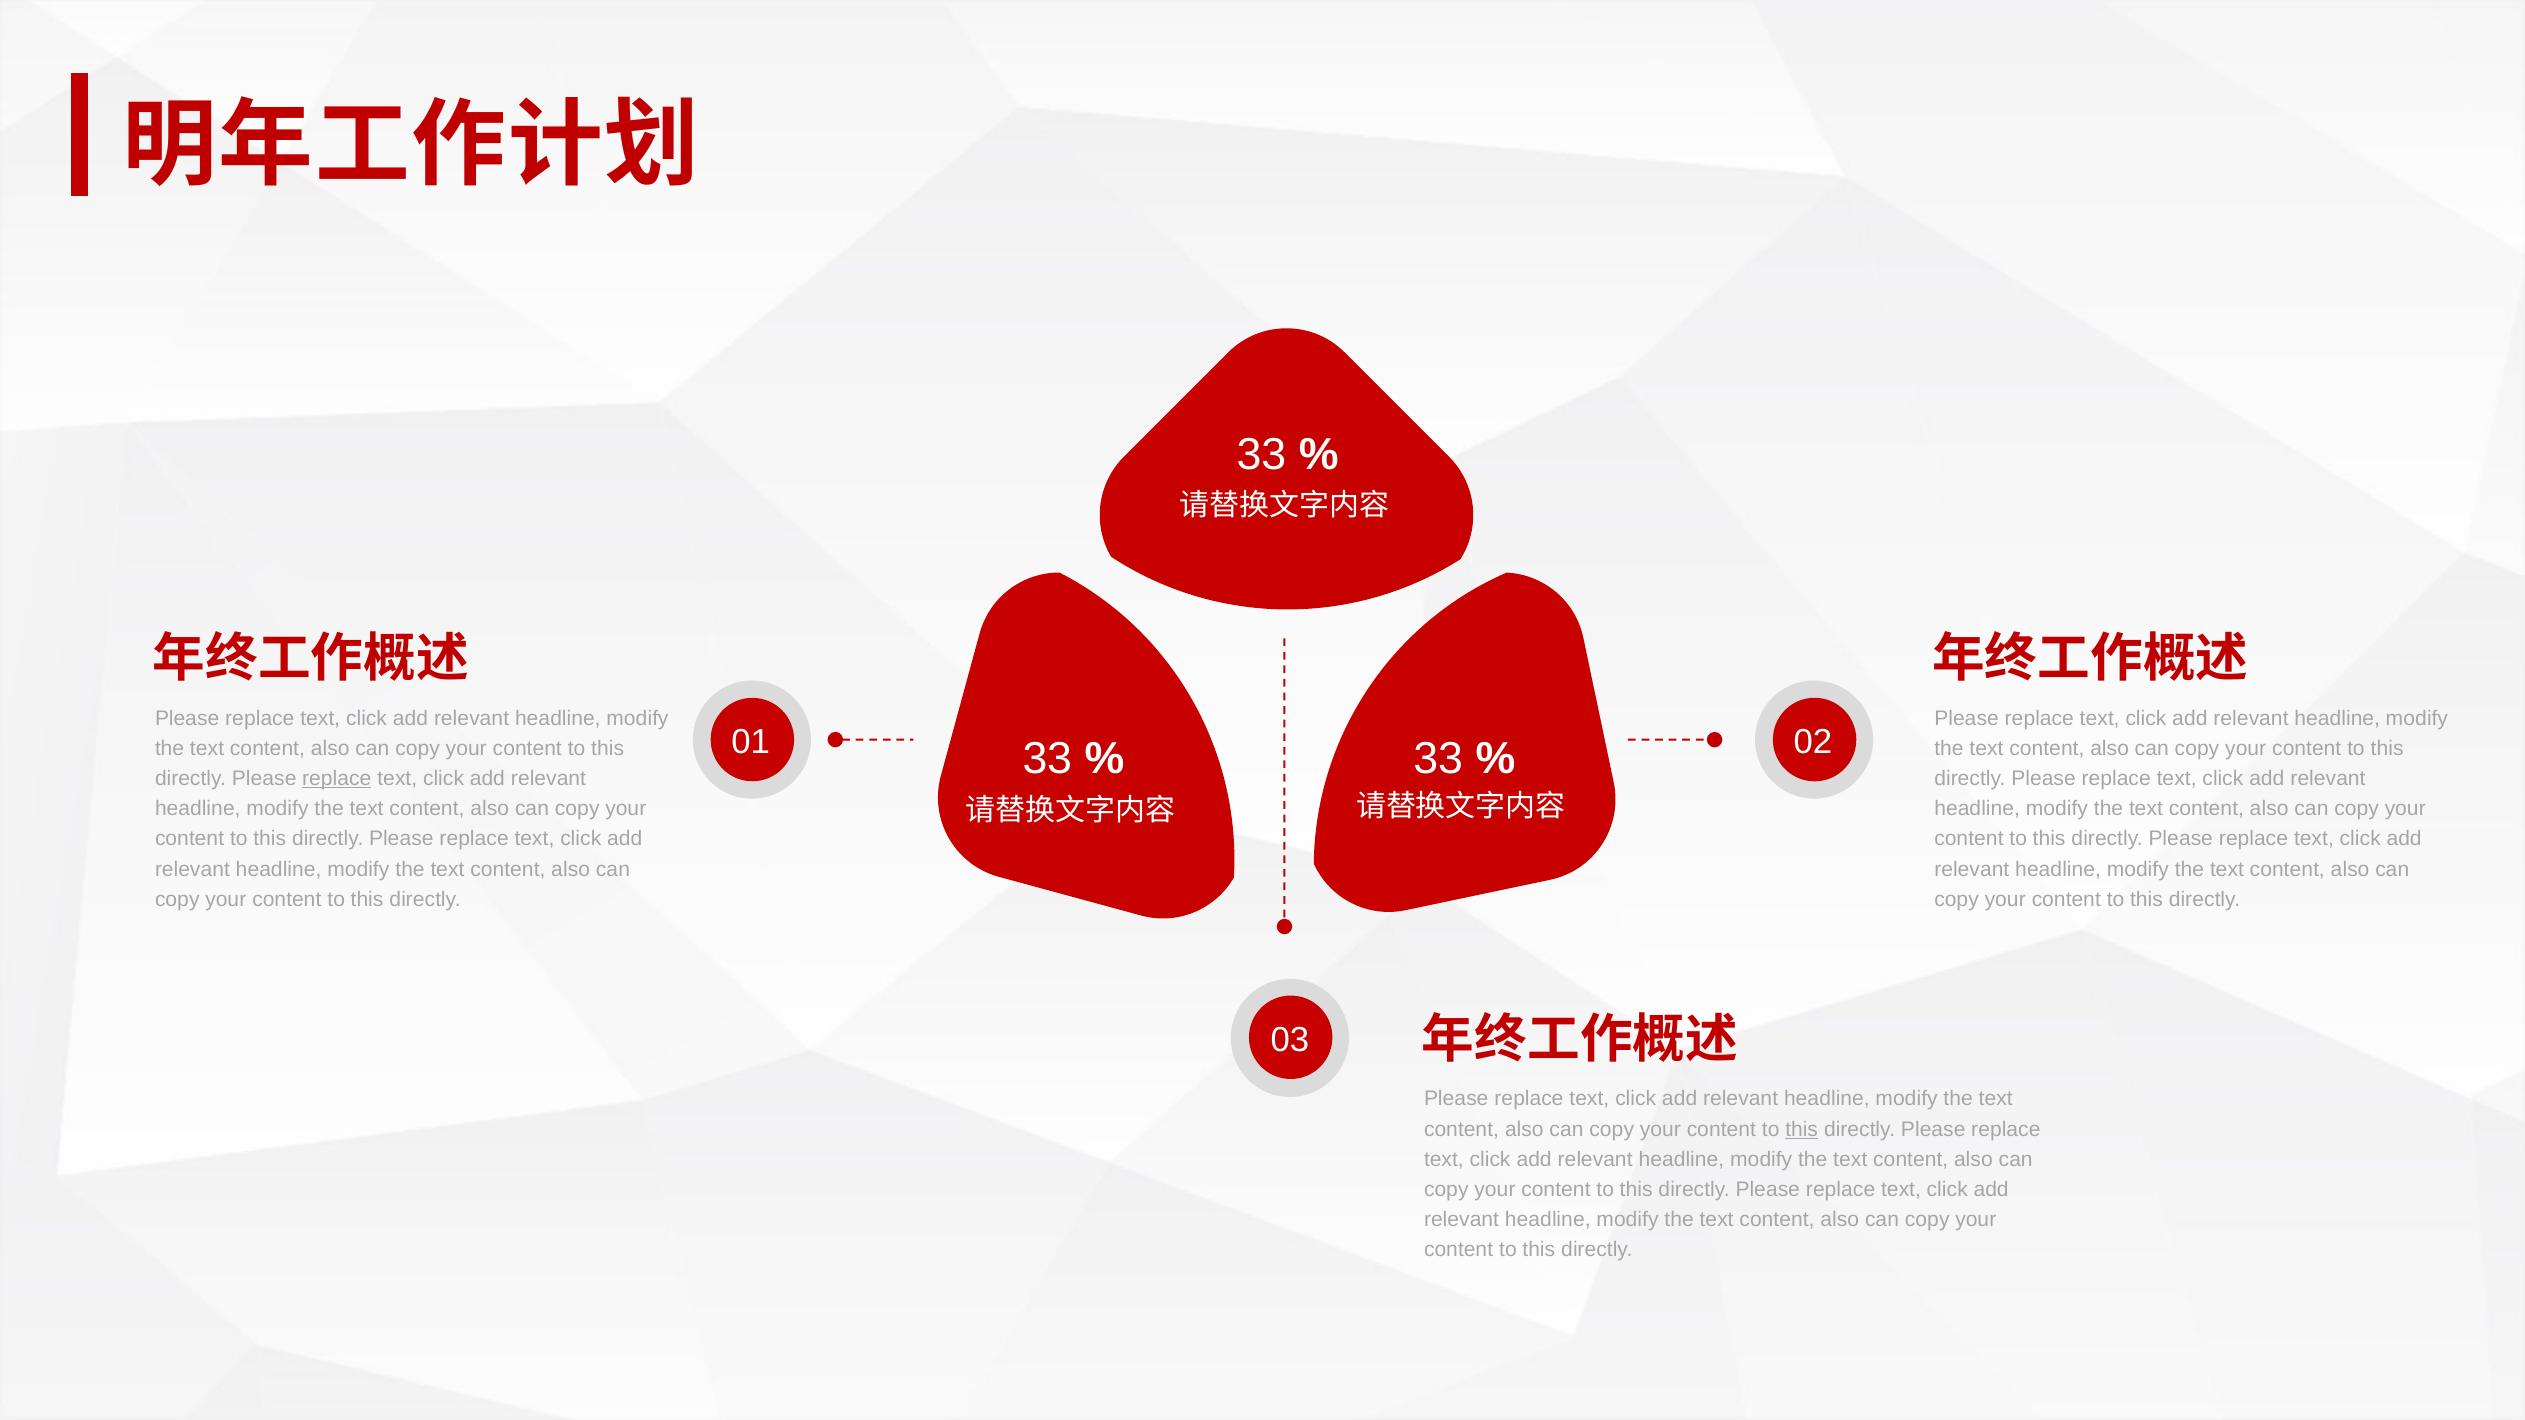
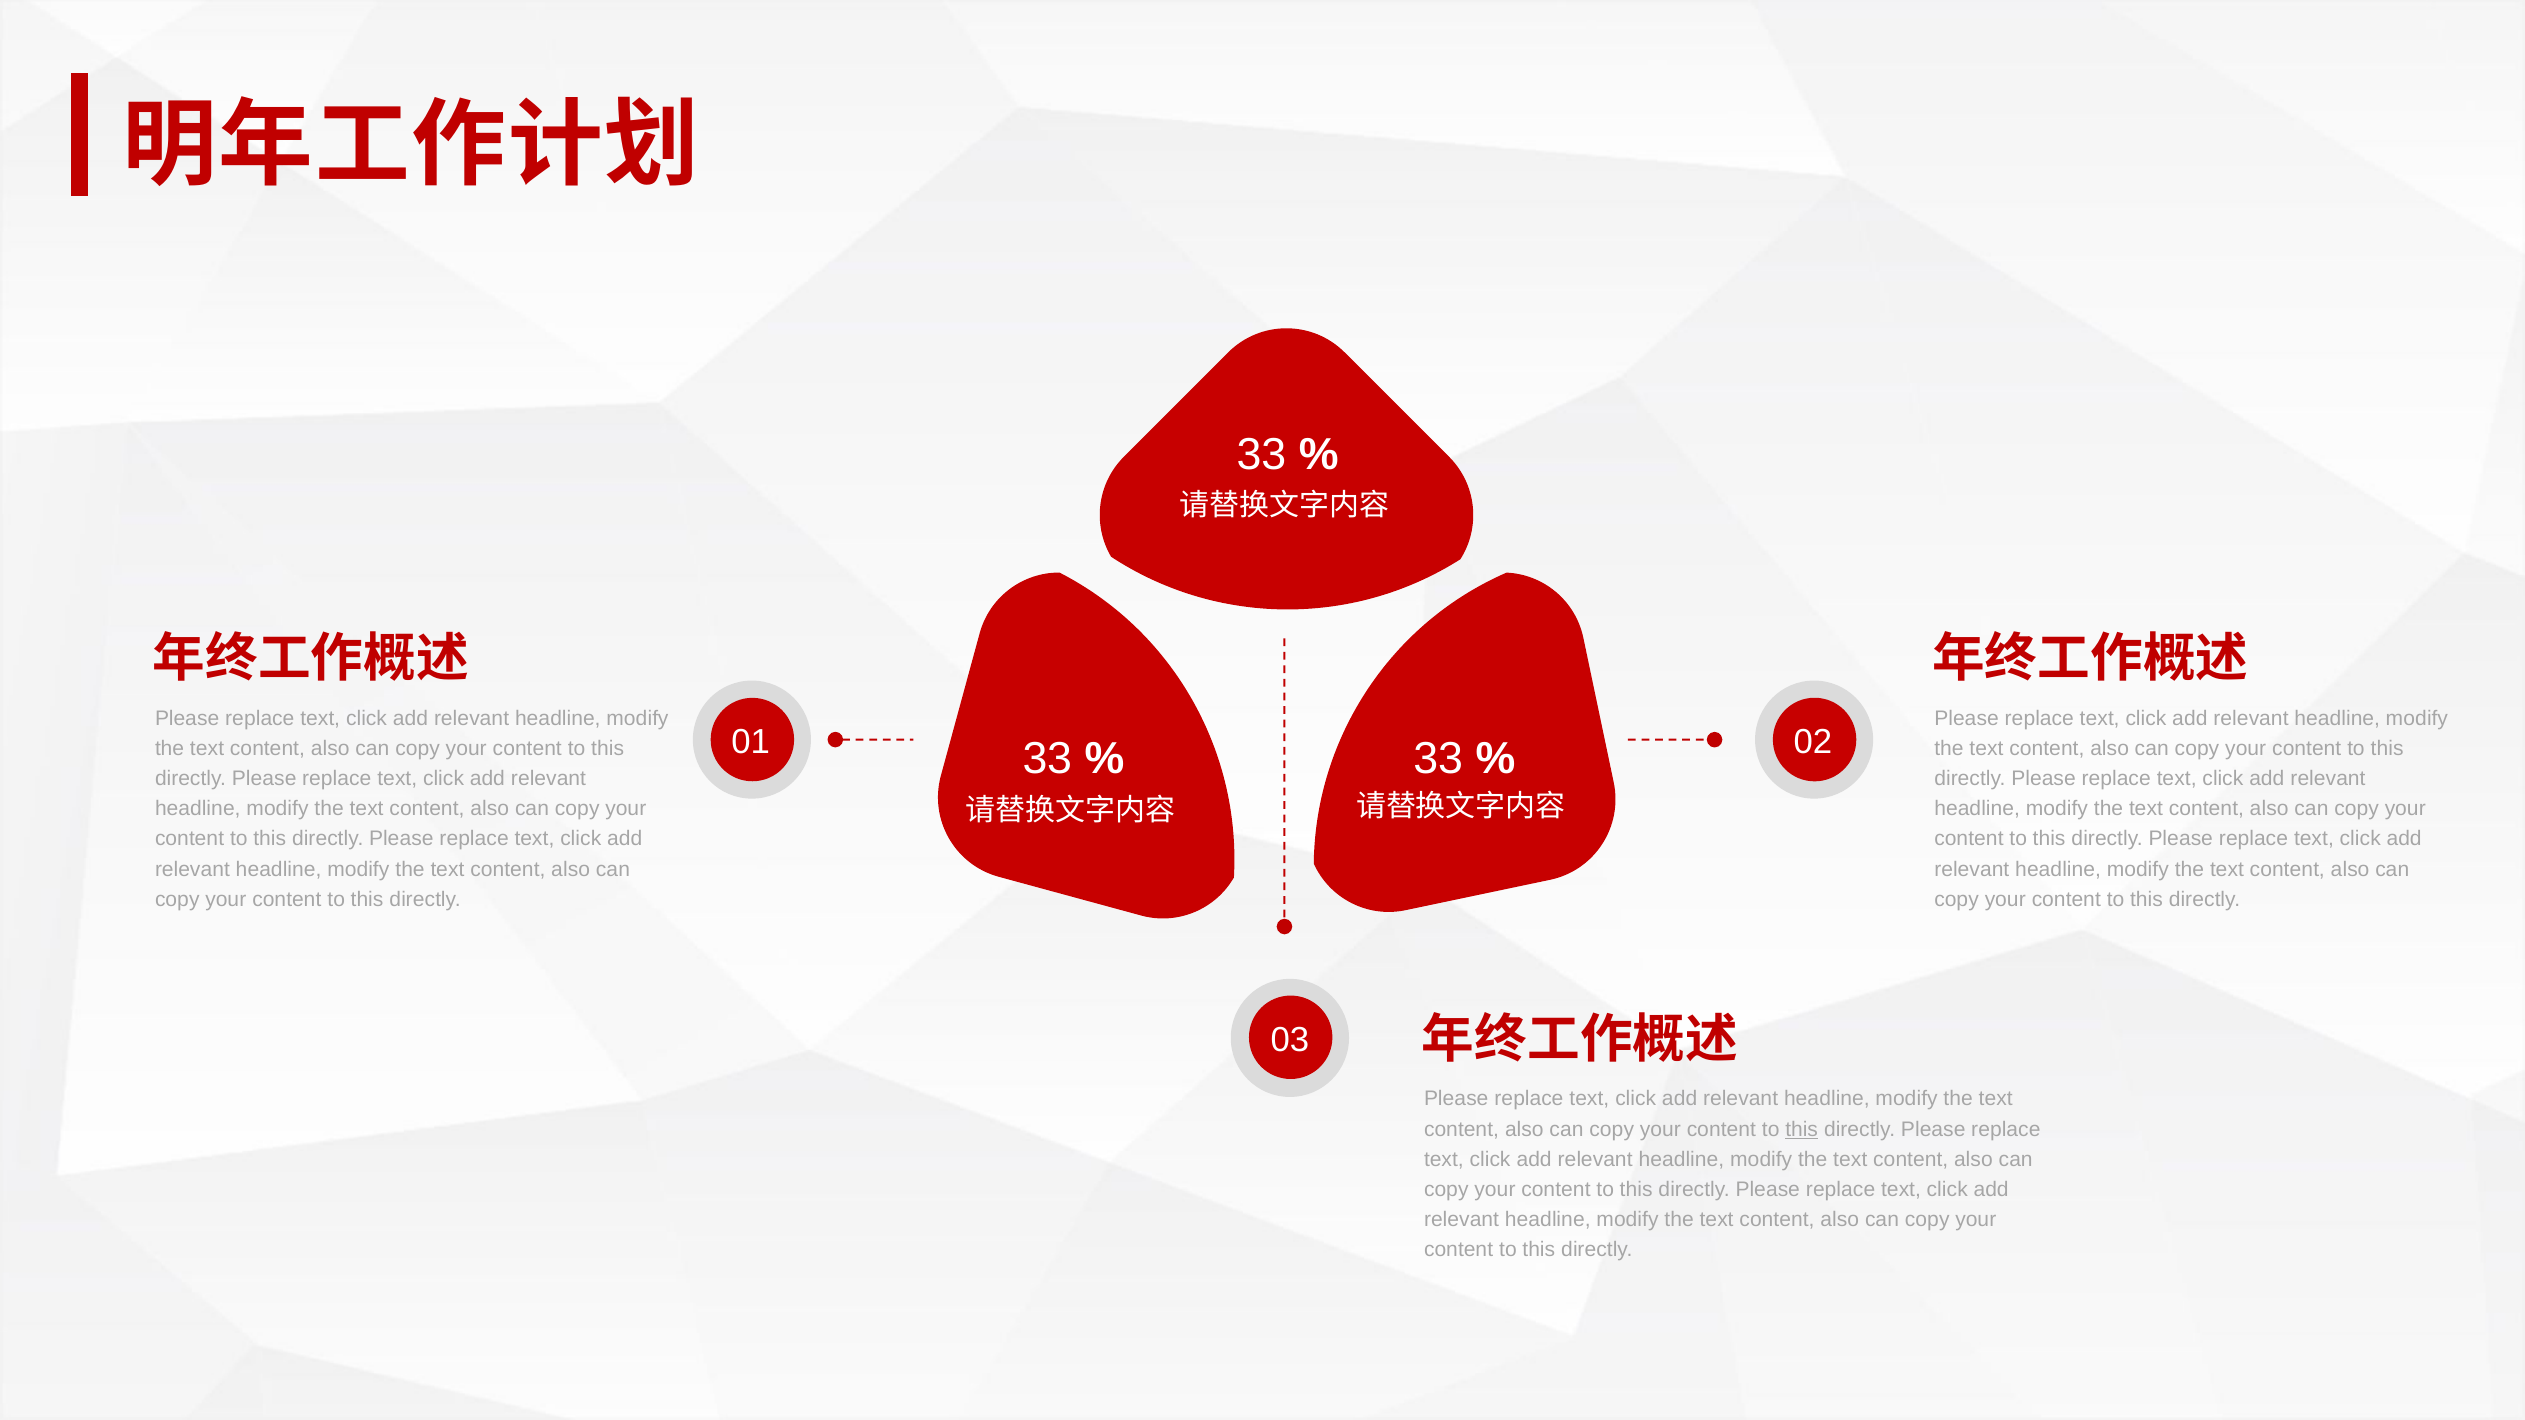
replace at (337, 779) underline: present -> none
